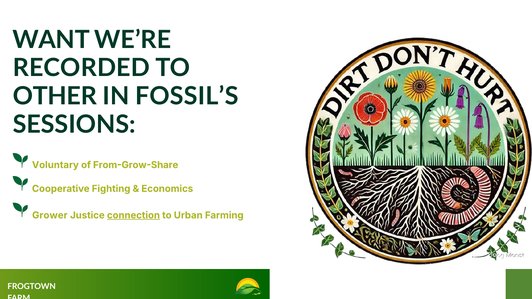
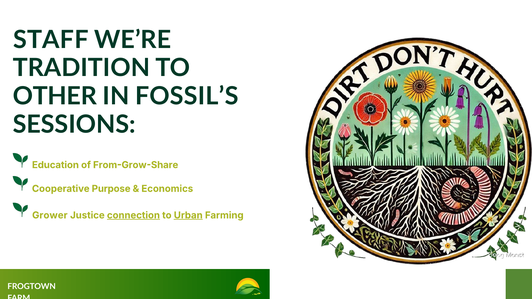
WANT: WANT -> STAFF
RECORDED: RECORDED -> TRADITION
Voluntary: Voluntary -> Education
Fighting: Fighting -> Purpose
Urban underline: none -> present
